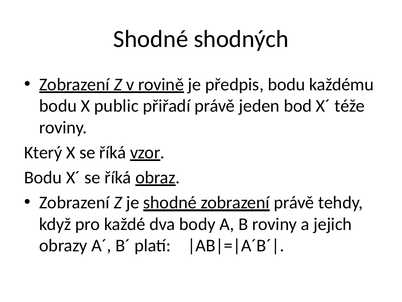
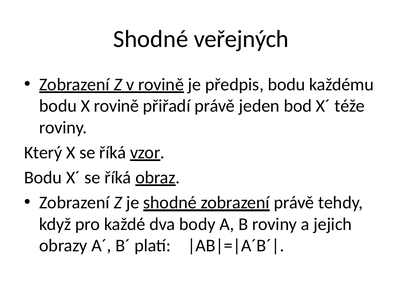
shodných: shodných -> veřejných
X public: public -> rovině
